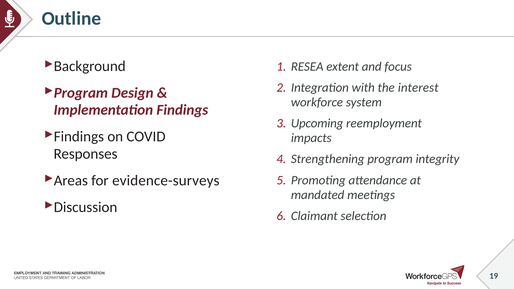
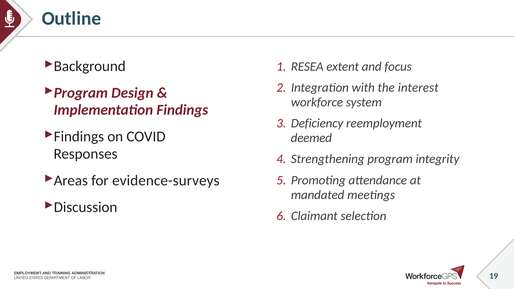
Upcoming: Upcoming -> Deficiency
impacts: impacts -> deemed
